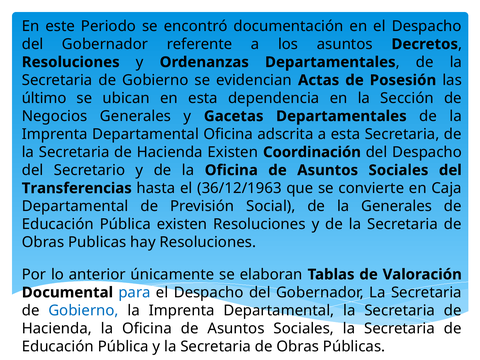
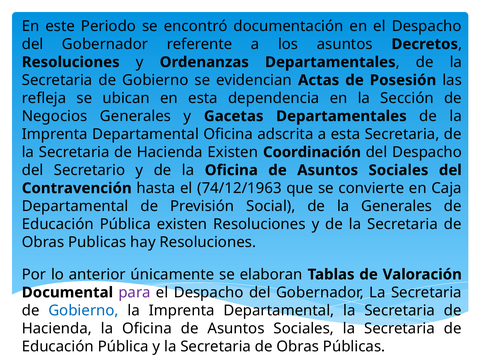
último: último -> refleja
Transferencias: Transferencias -> Contravención
36/12/1963: 36/12/1963 -> 74/12/1963
para colour: blue -> purple
